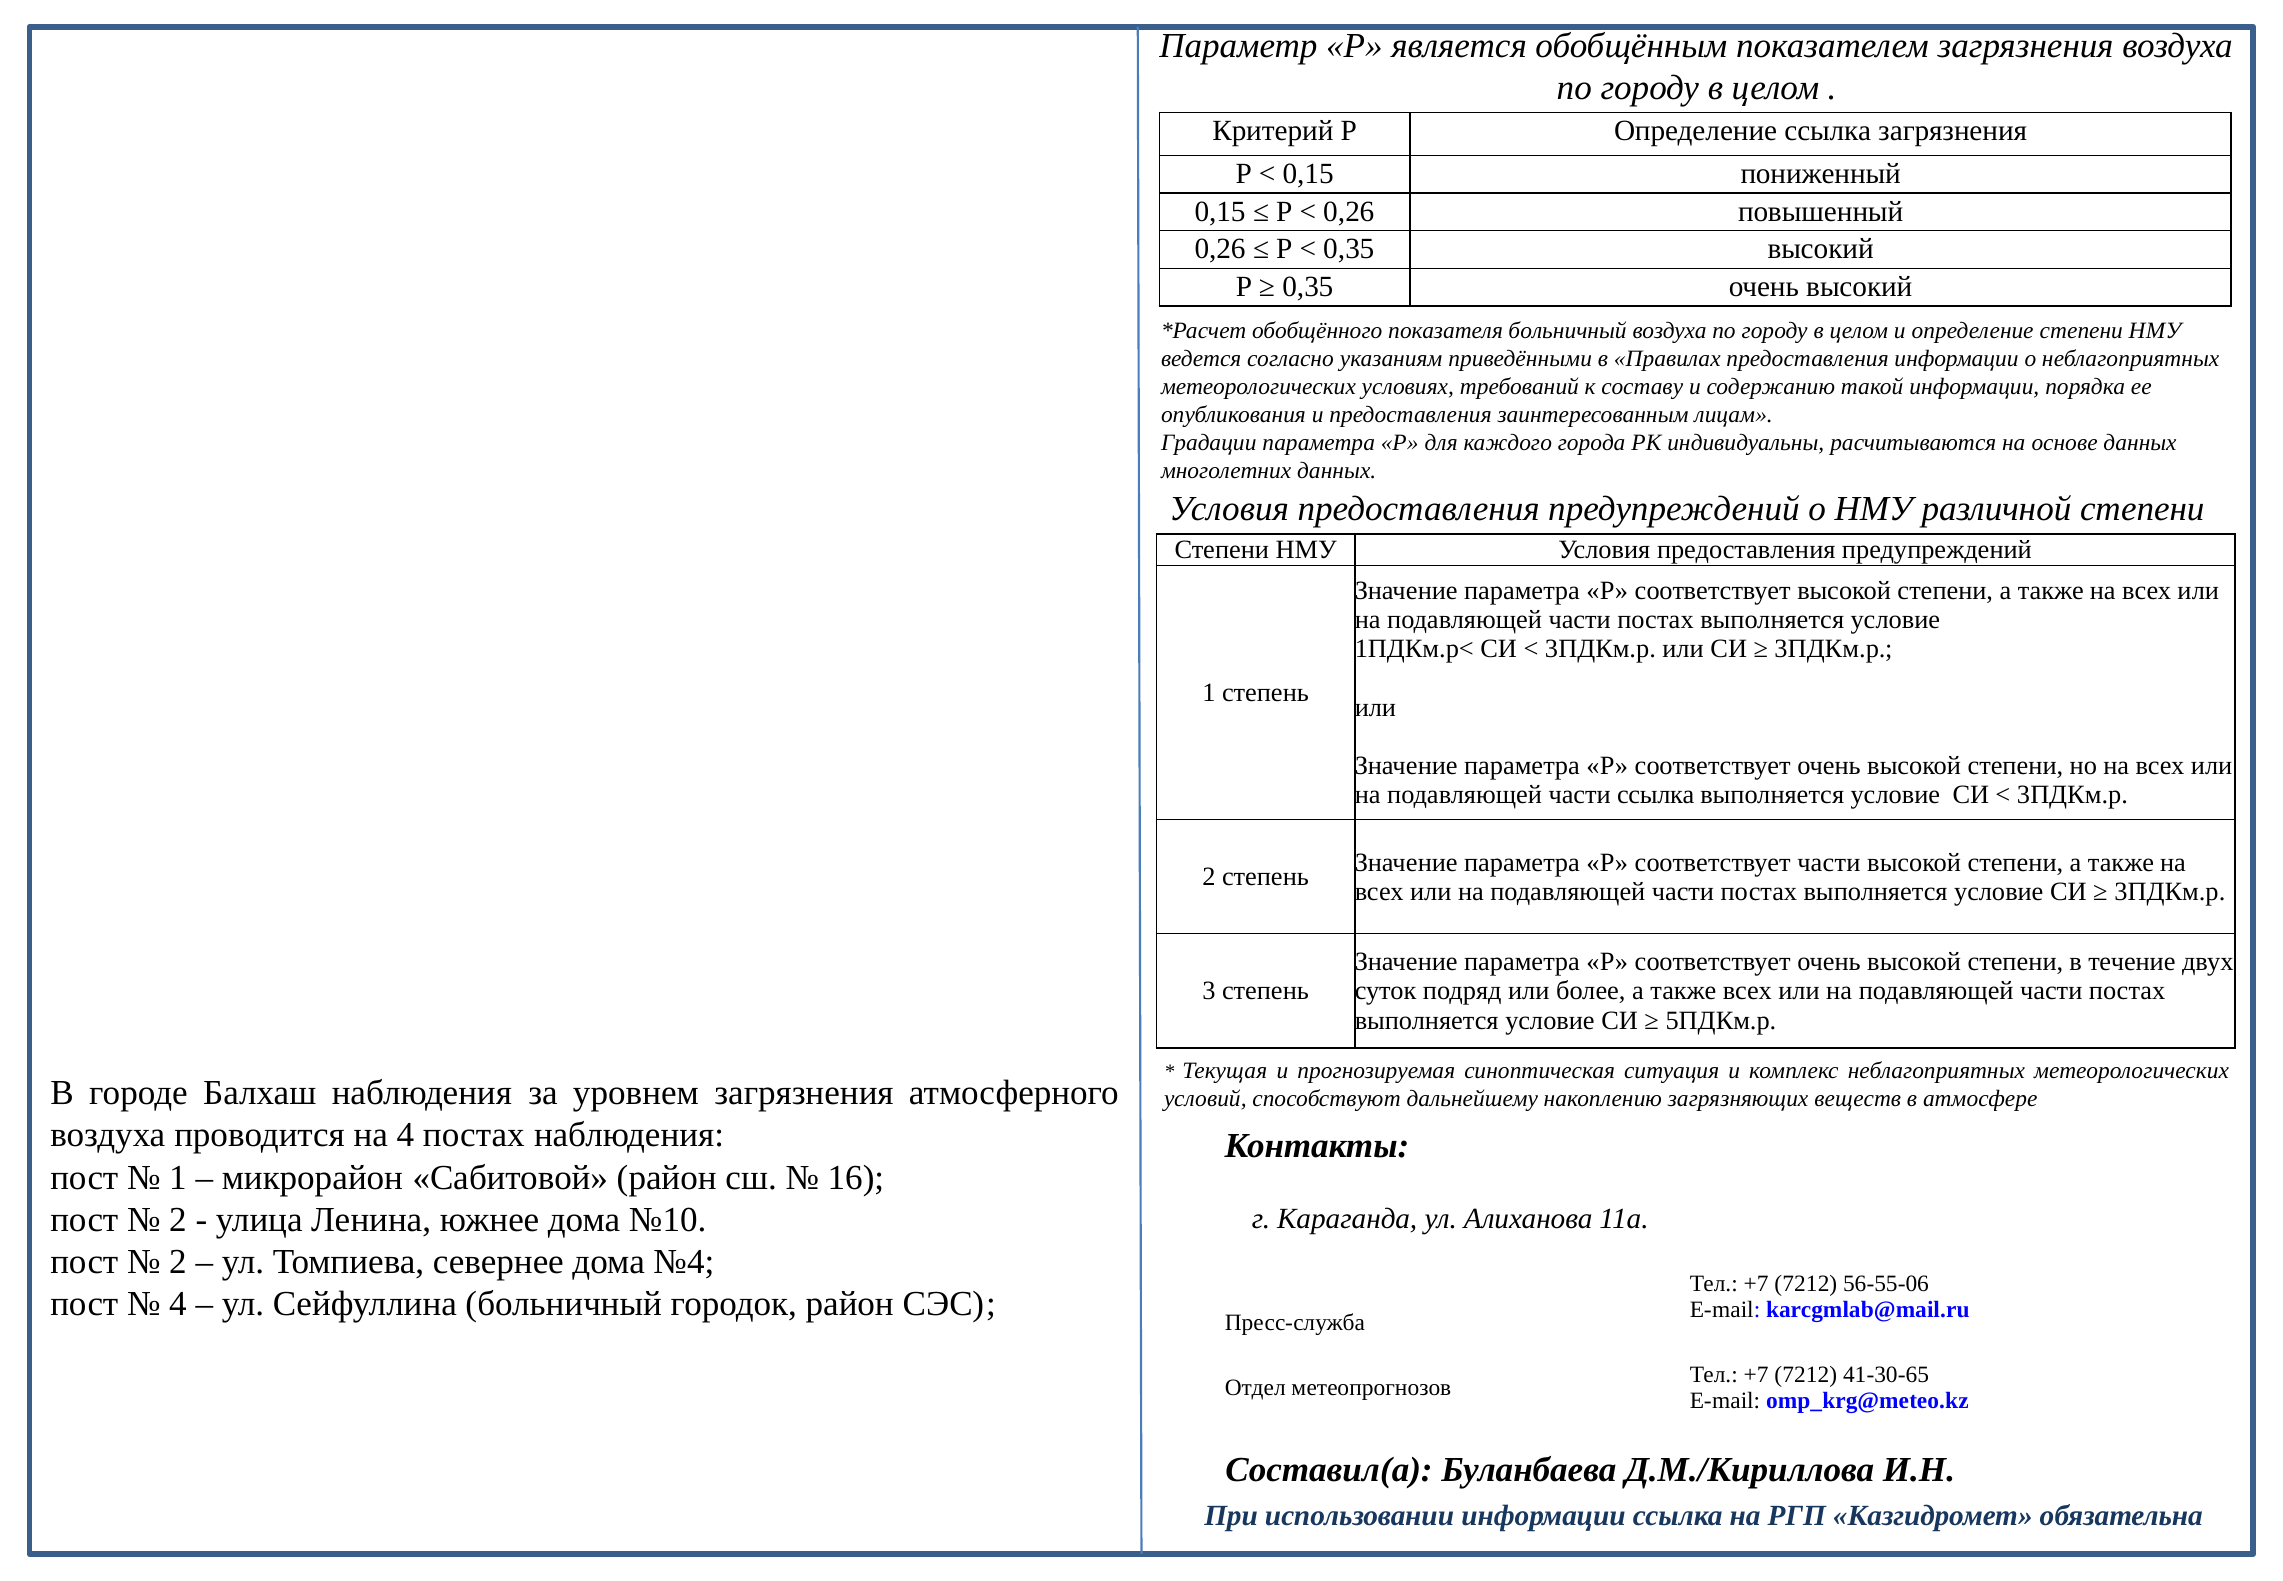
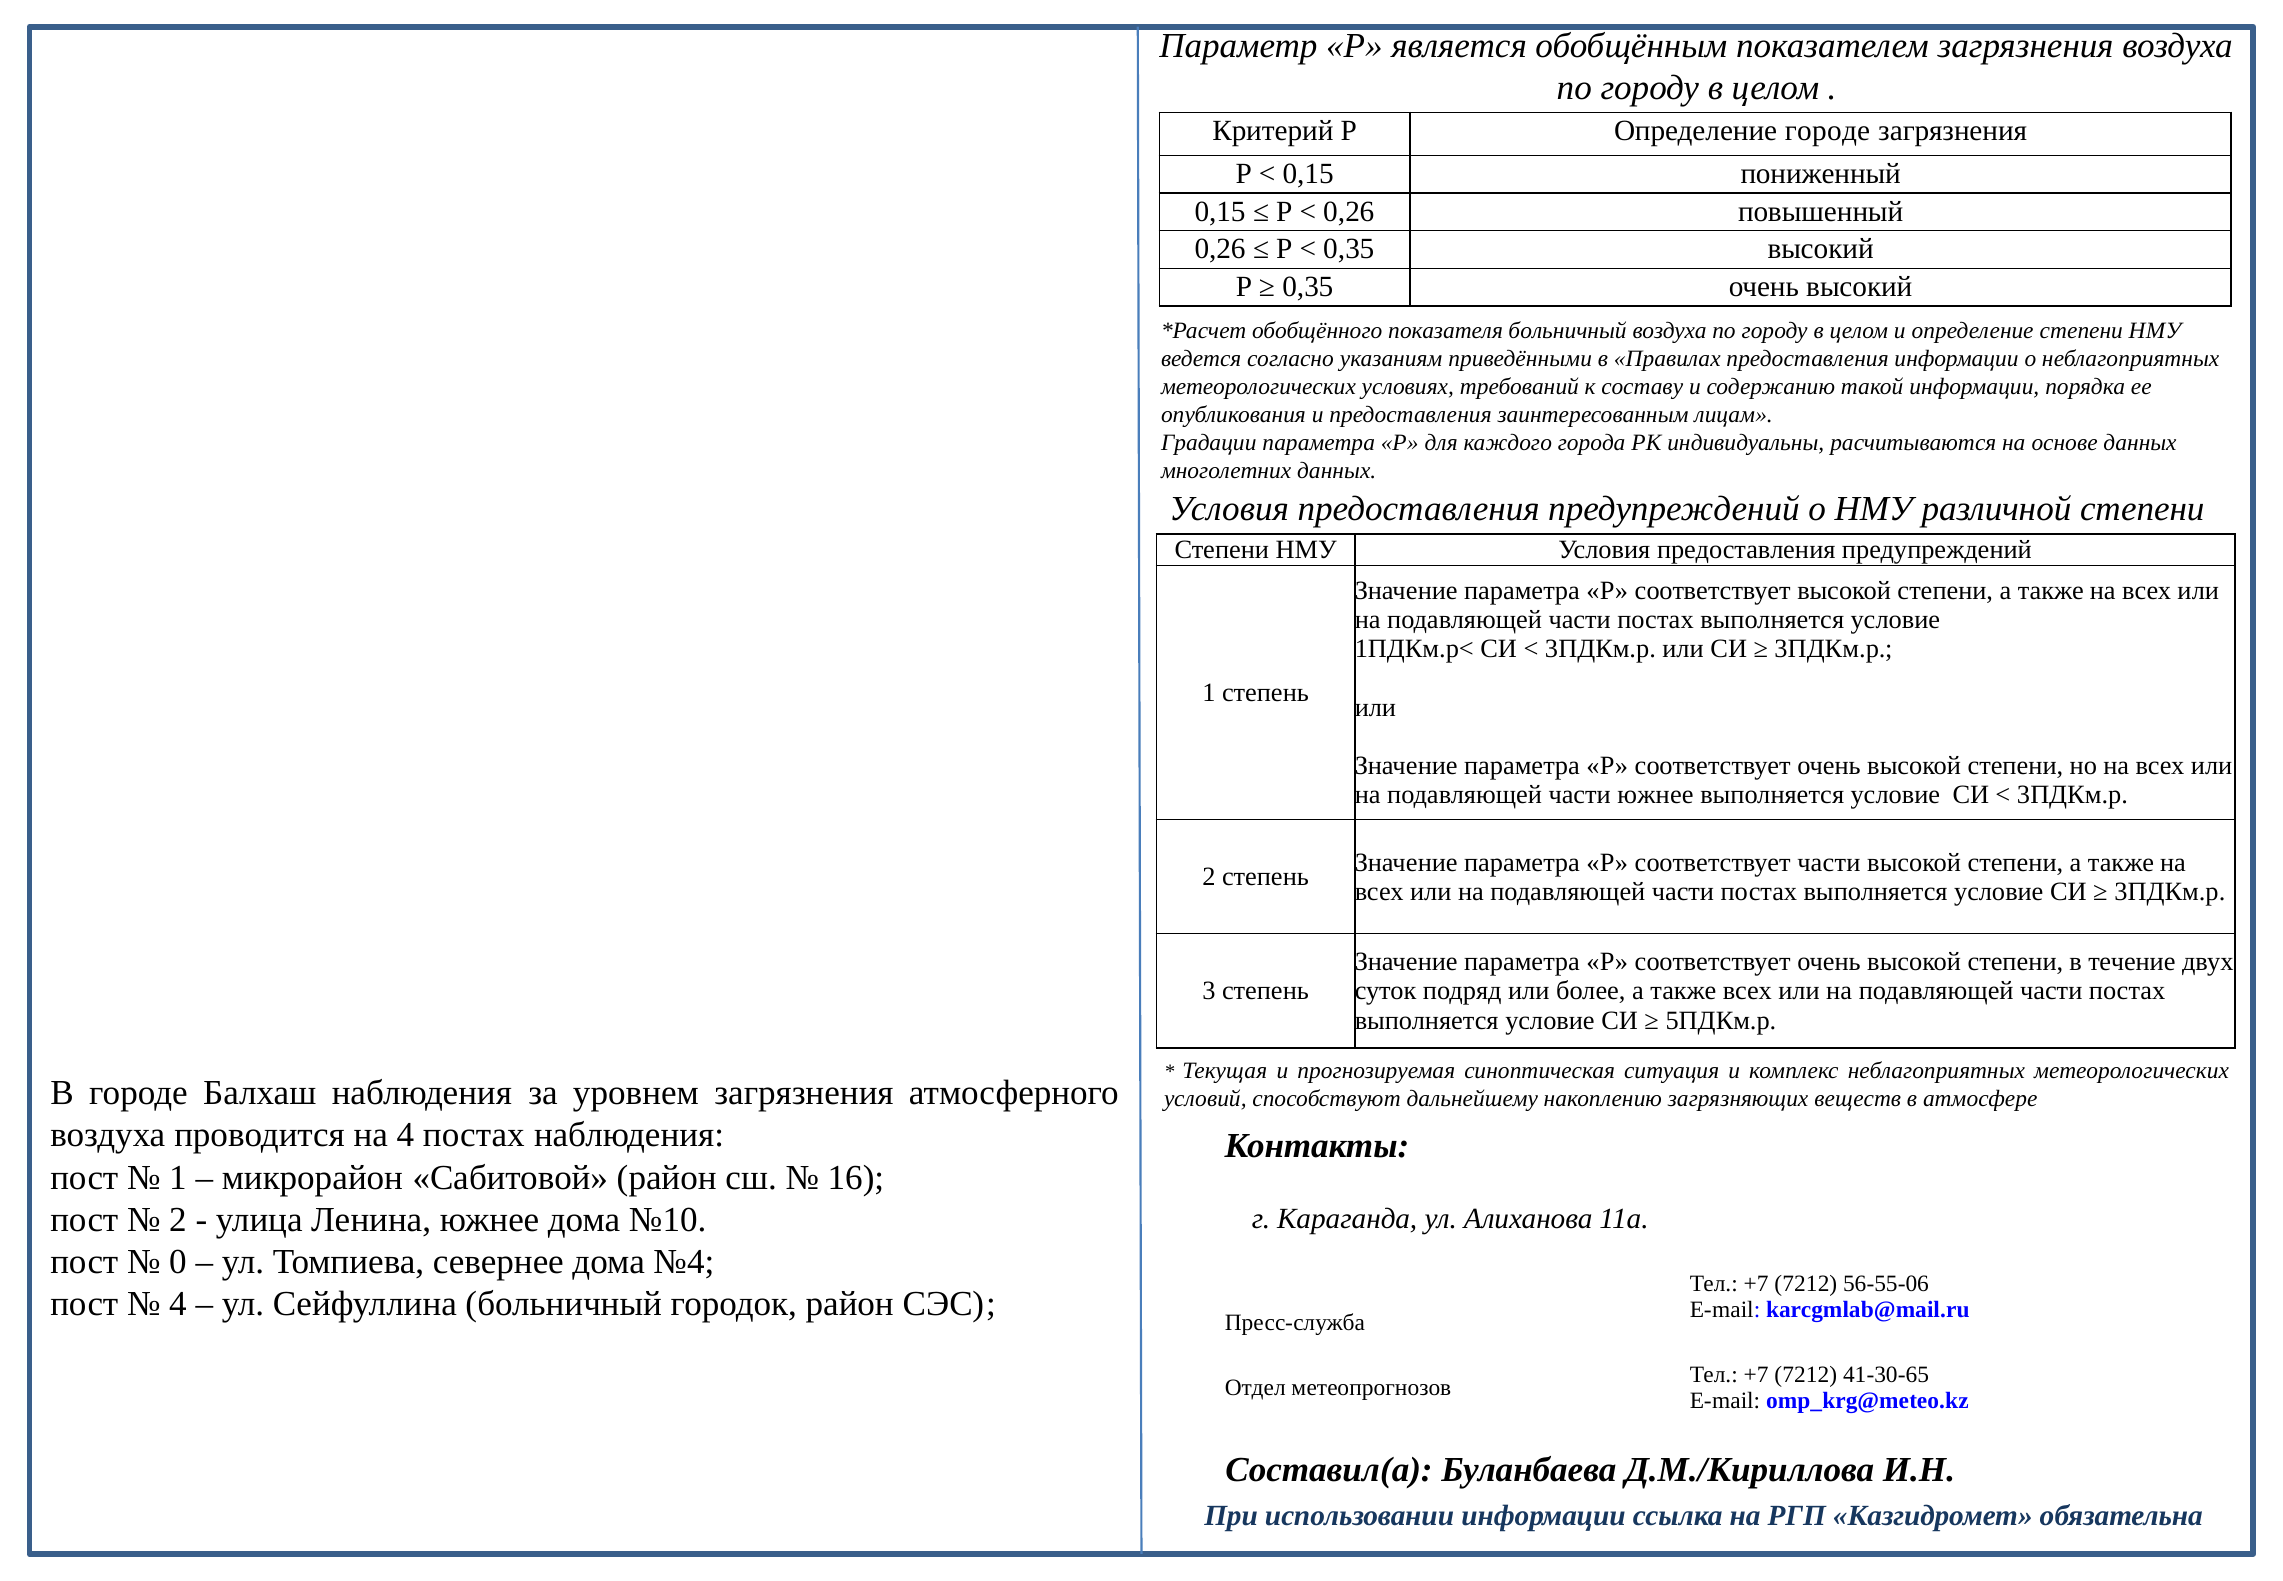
Определение ссылка: ссылка -> городе
части ссылка: ссылка -> южнее
2 at (178, 1261): 2 -> 0
